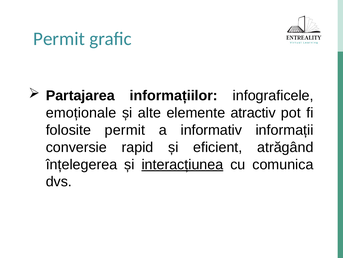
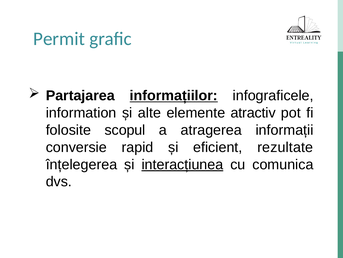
informațiilor underline: none -> present
emoționale: emoționale -> information
folosite permit: permit -> scopul
informativ: informativ -> atragerea
atrăgând: atrăgând -> rezultate
